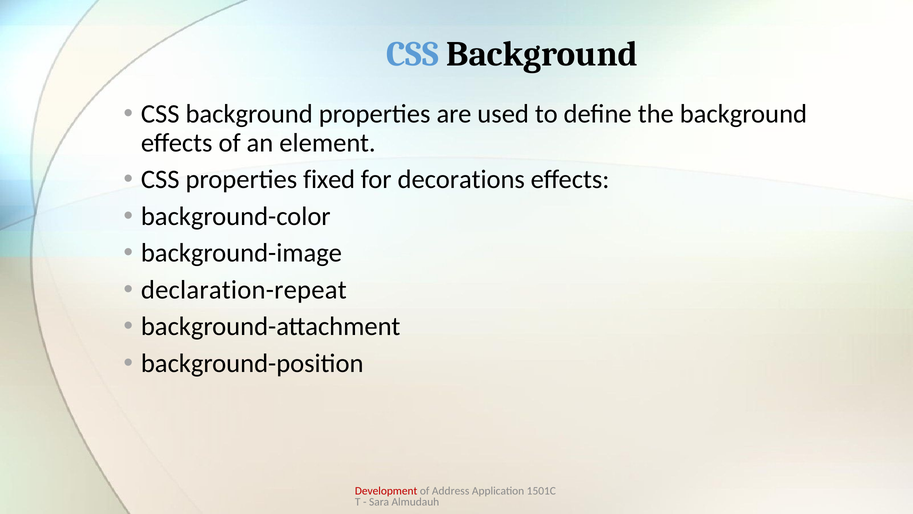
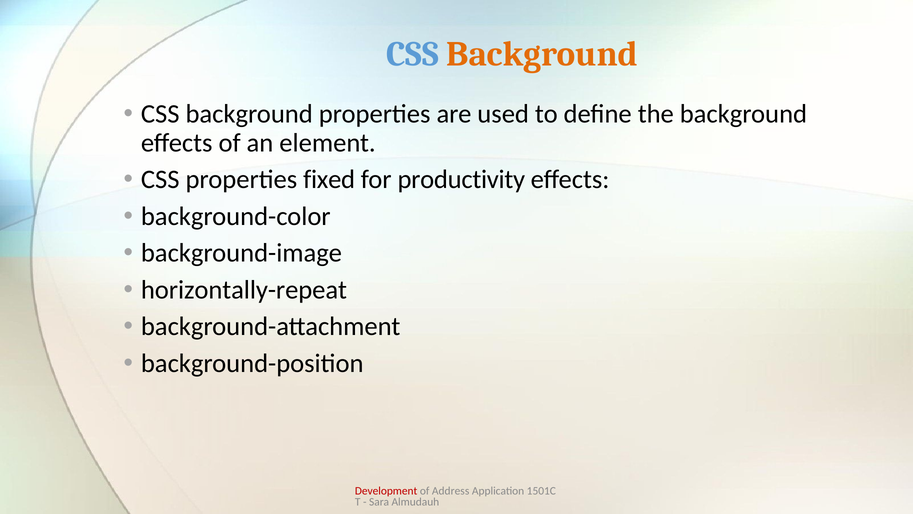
Background at (542, 54) colour: black -> orange
decorations: decorations -> productivity
declaration-repeat: declaration-repeat -> horizontally-repeat
